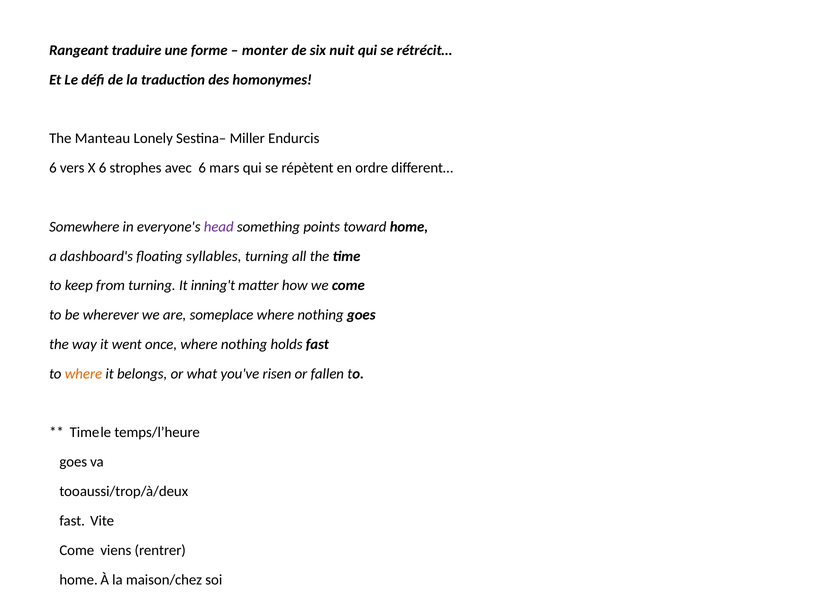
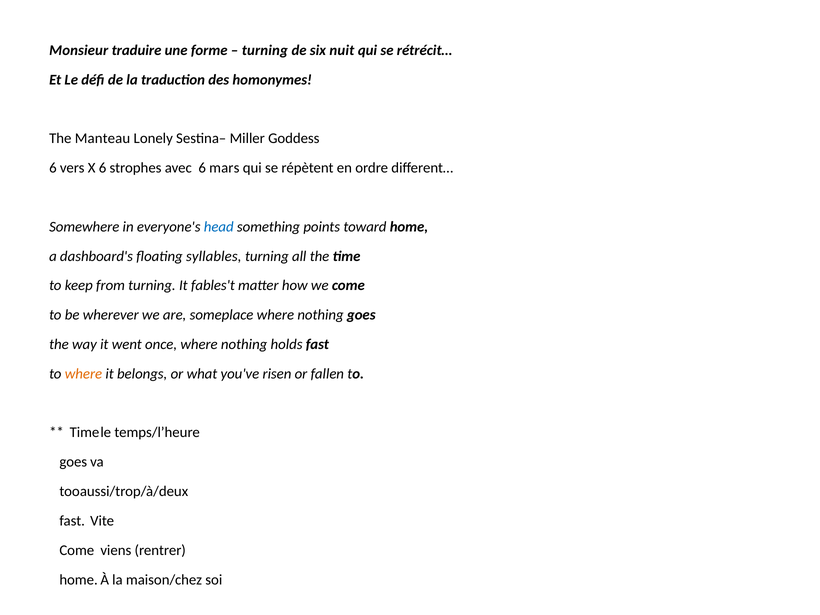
Rangeant: Rangeant -> Monsieur
monter at (265, 50): monter -> turning
Endurcis: Endurcis -> Goddess
head colour: purple -> blue
inning't: inning't -> fables't
